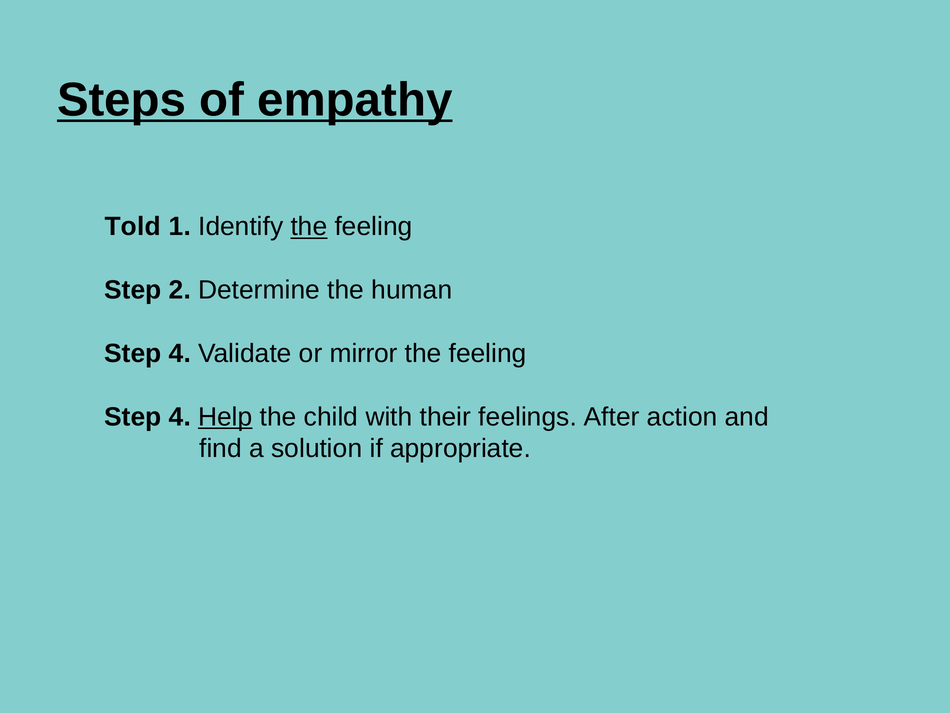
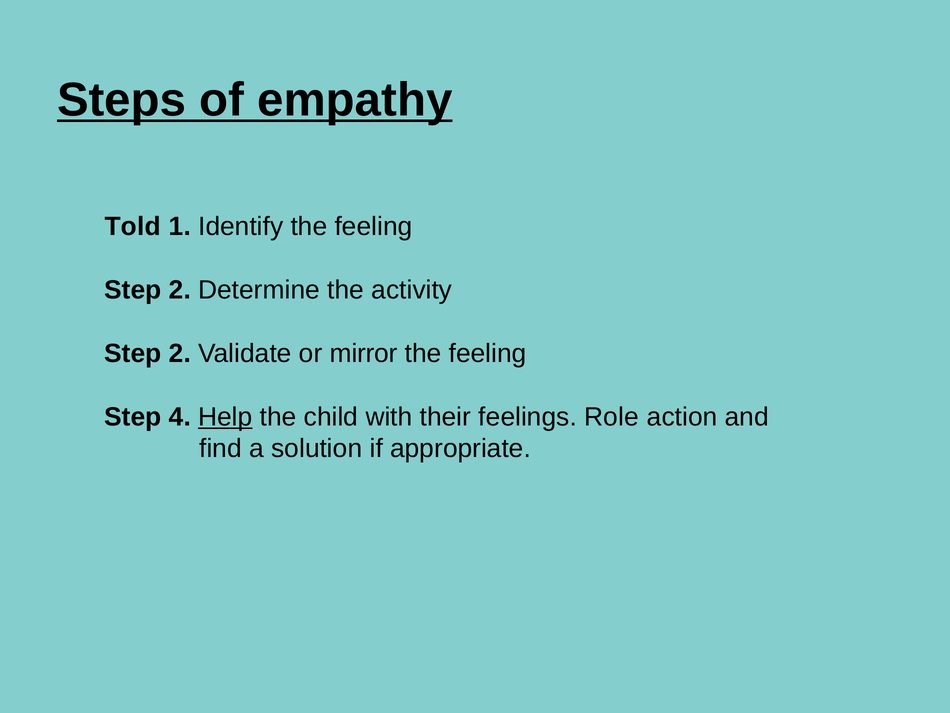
the at (309, 227) underline: present -> none
human: human -> activity
4 at (180, 353): 4 -> 2
After: After -> Role
